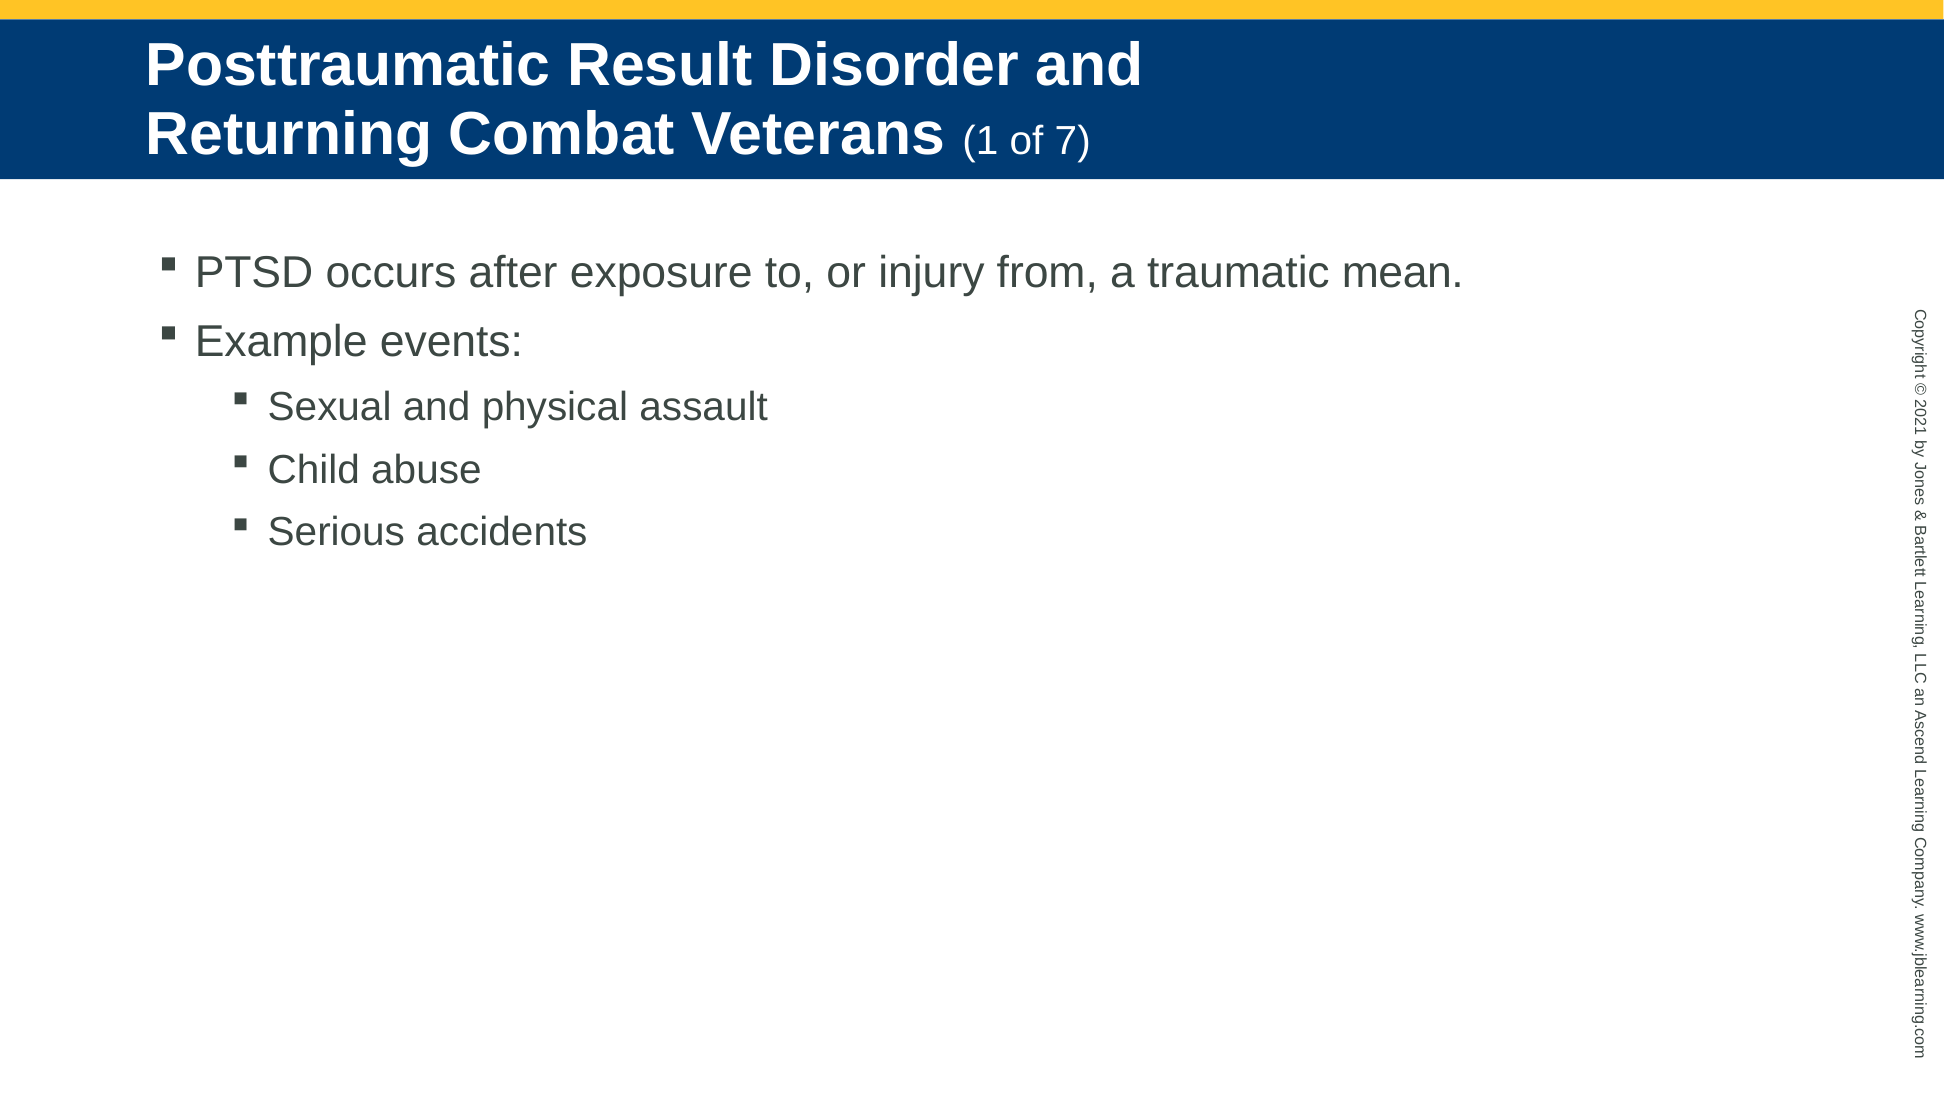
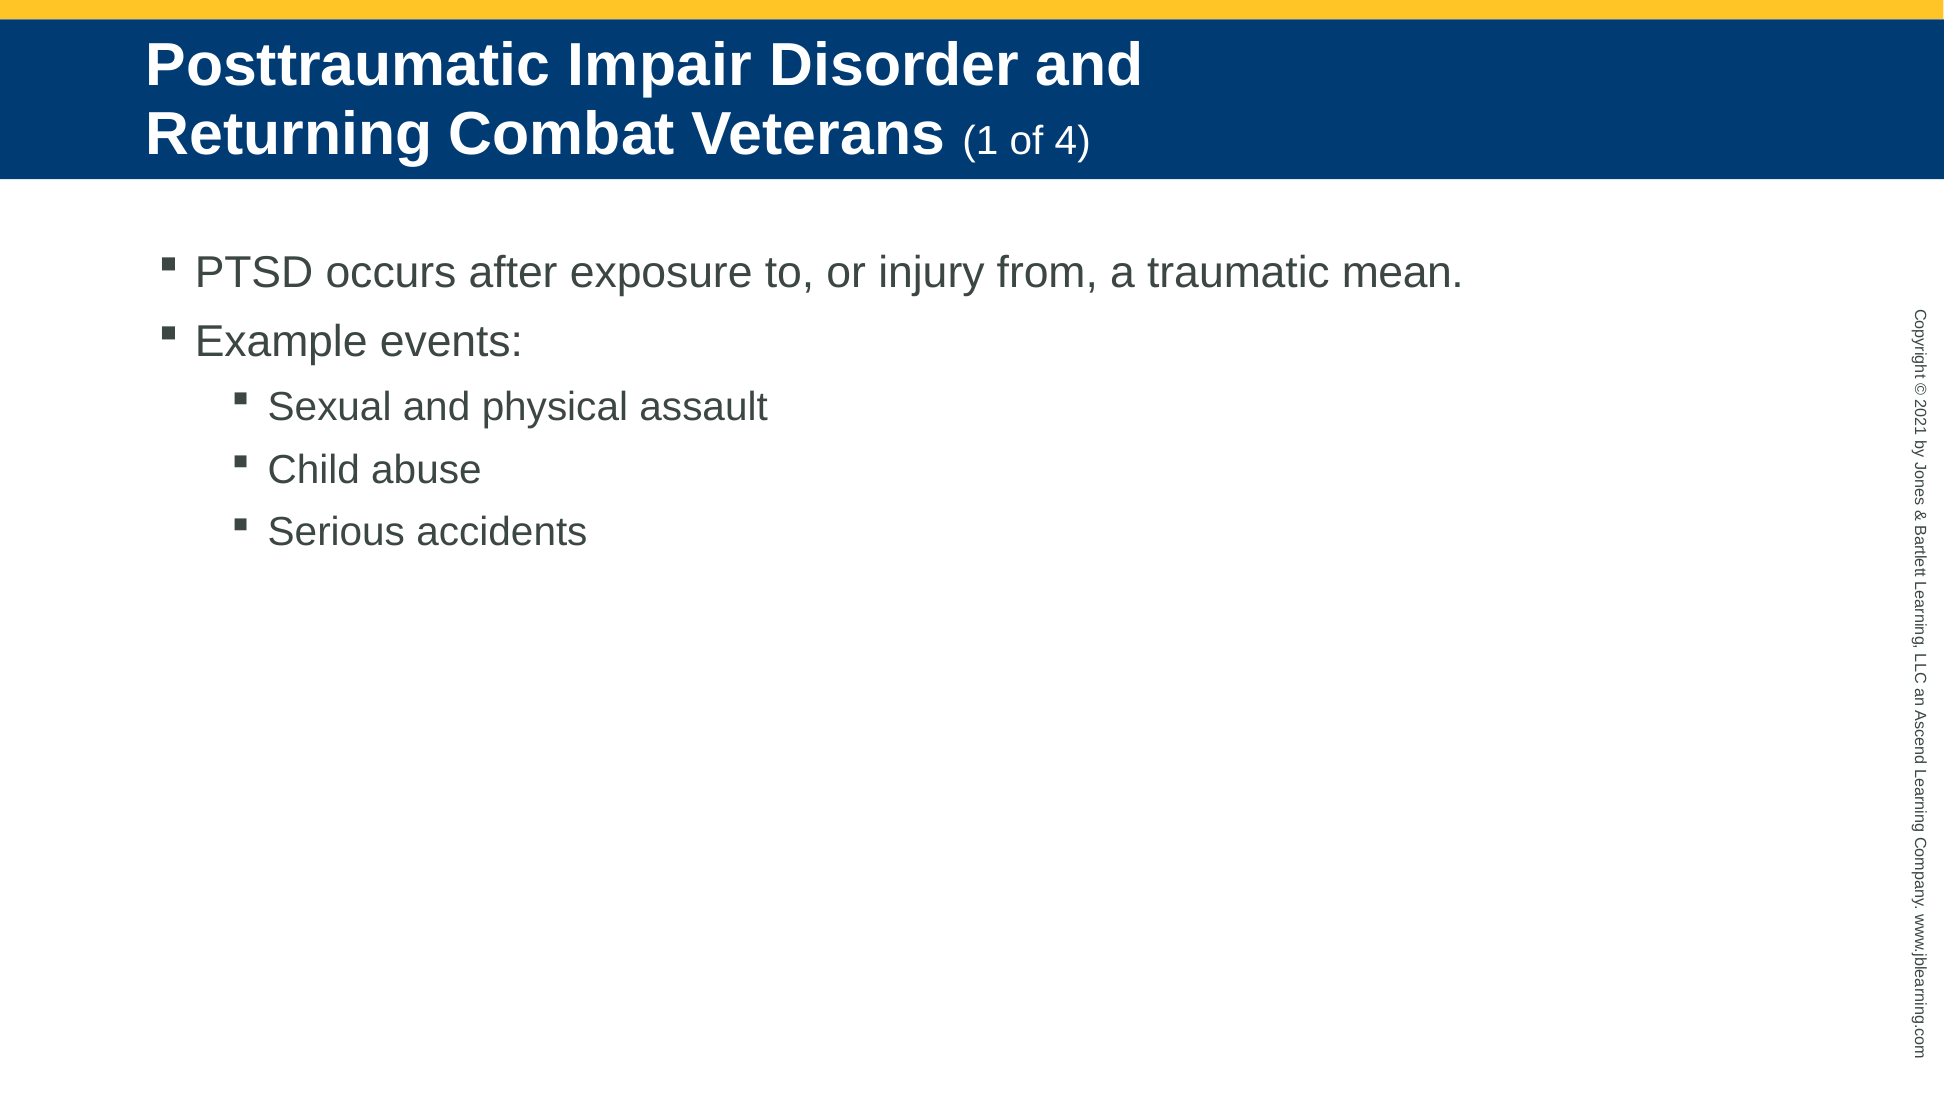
Result: Result -> Impair
7: 7 -> 4
